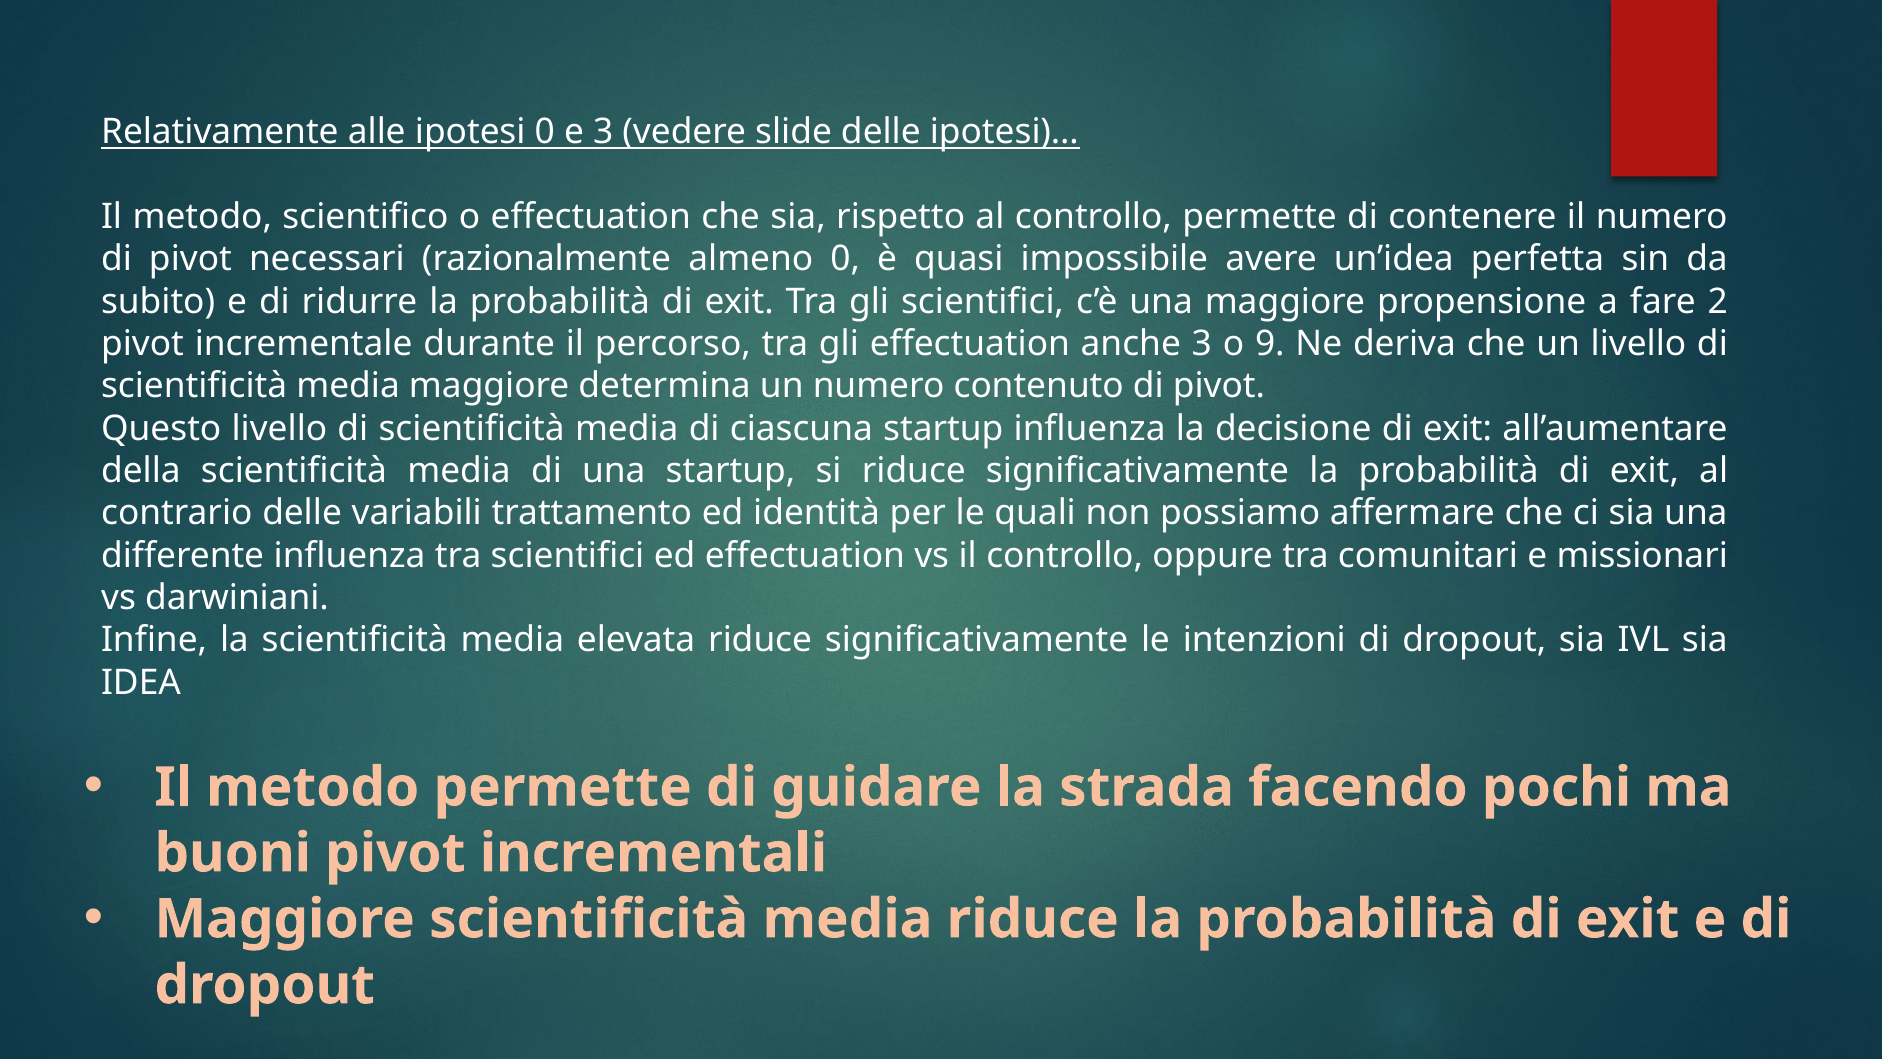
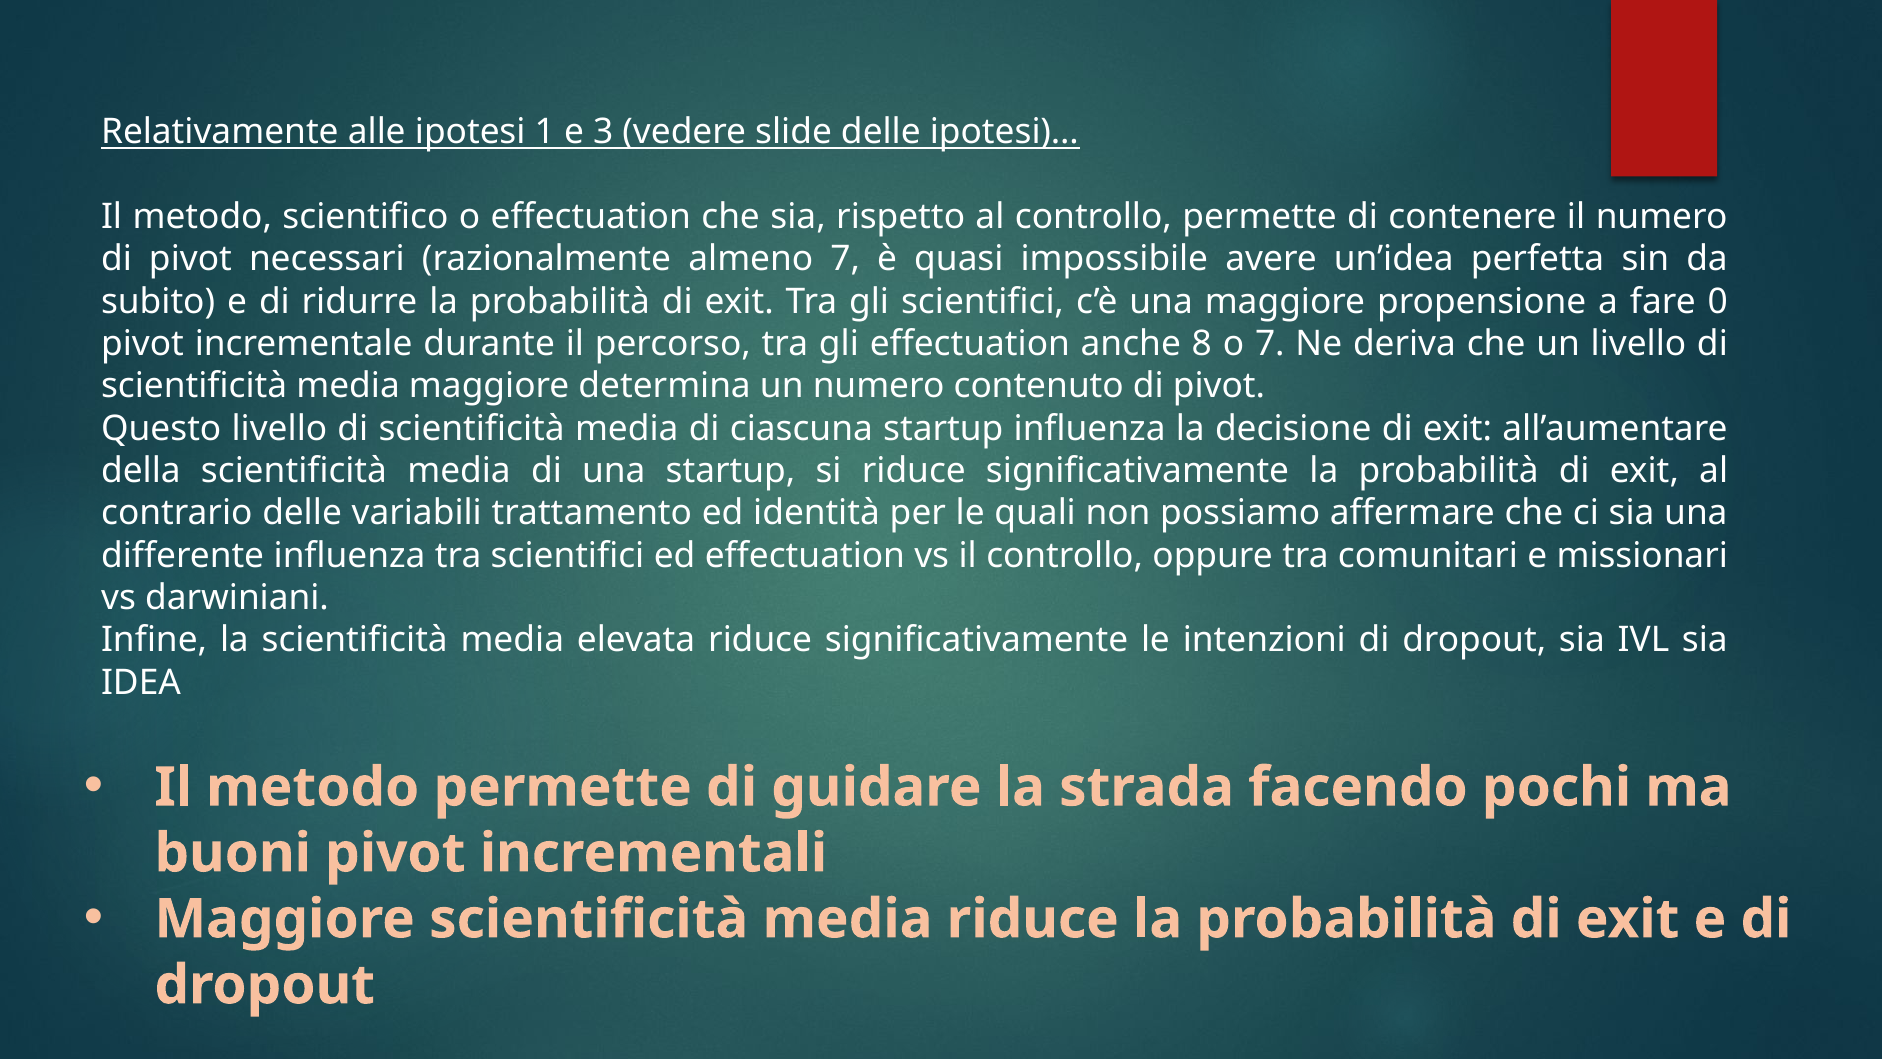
ipotesi 0: 0 -> 1
almeno 0: 0 -> 7
2: 2 -> 0
anche 3: 3 -> 8
o 9: 9 -> 7
